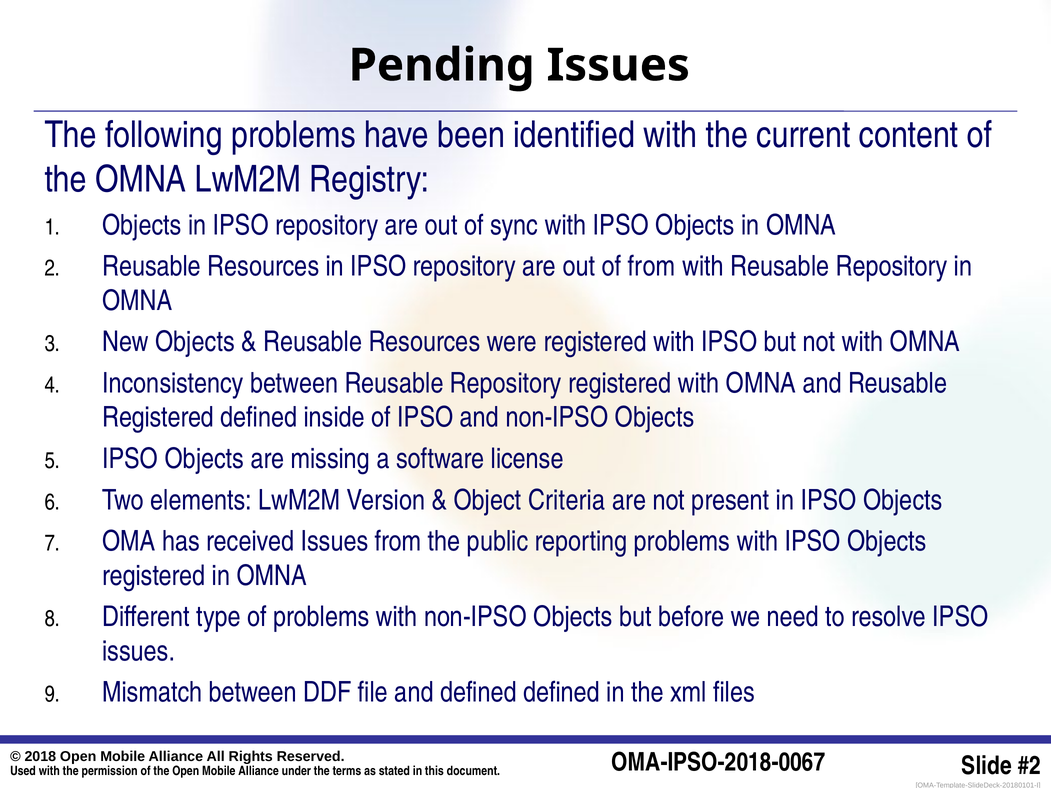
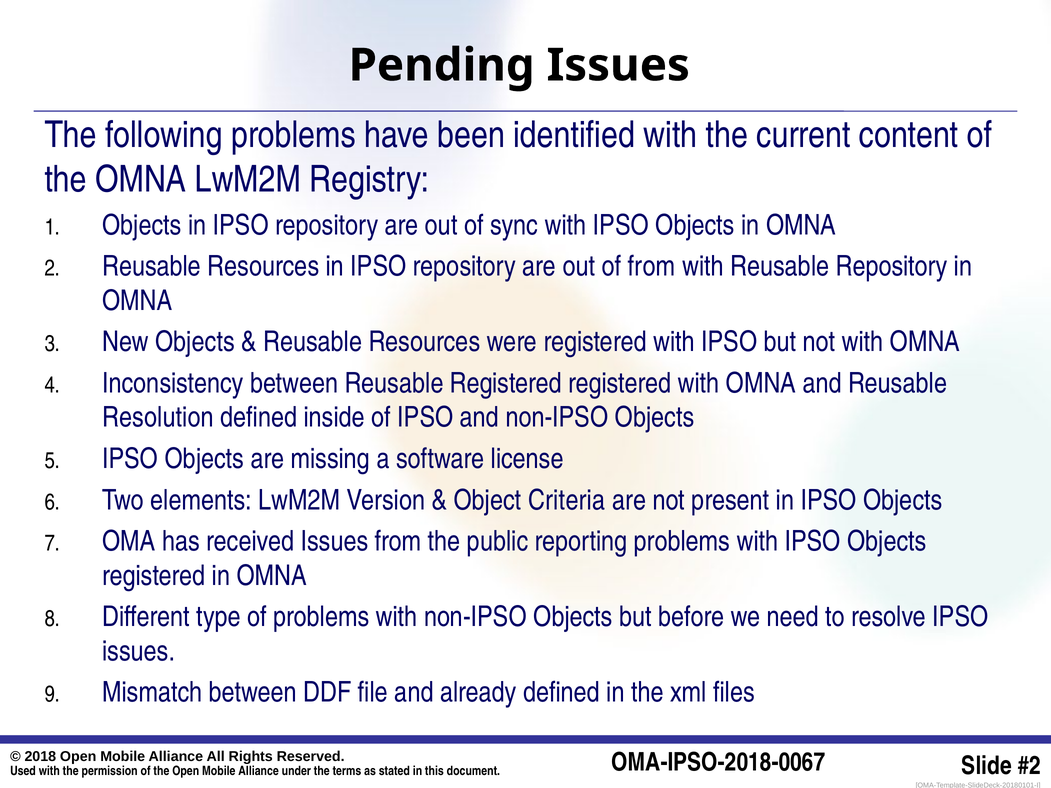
between Reusable Repository: Repository -> Registered
Registered at (158, 418): Registered -> Resolution
and defined: defined -> already
